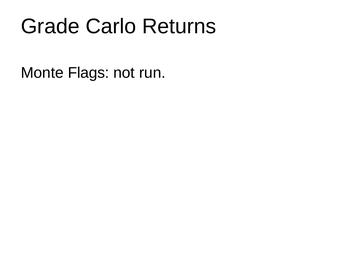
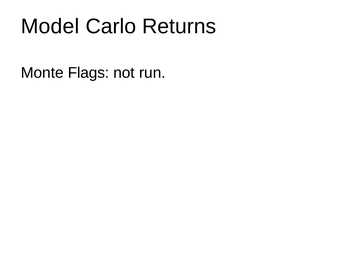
Grade: Grade -> Model
